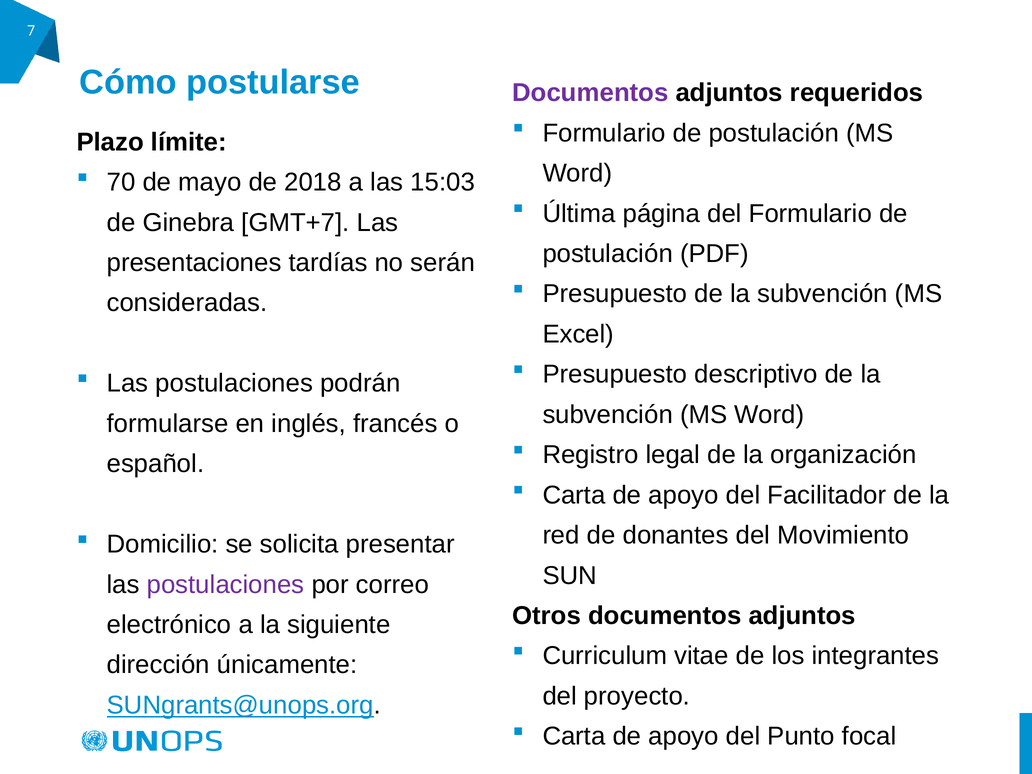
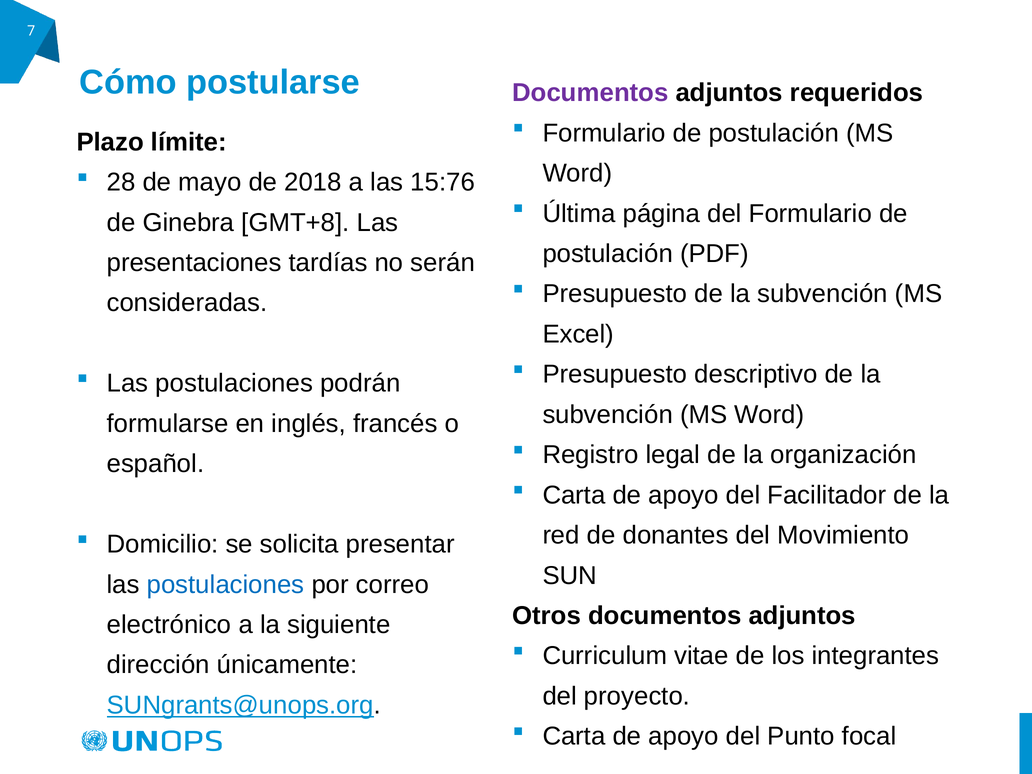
70: 70 -> 28
15:03: 15:03 -> 15:76
GMT+7: GMT+7 -> GMT+8
postulaciones at (226, 585) colour: purple -> blue
